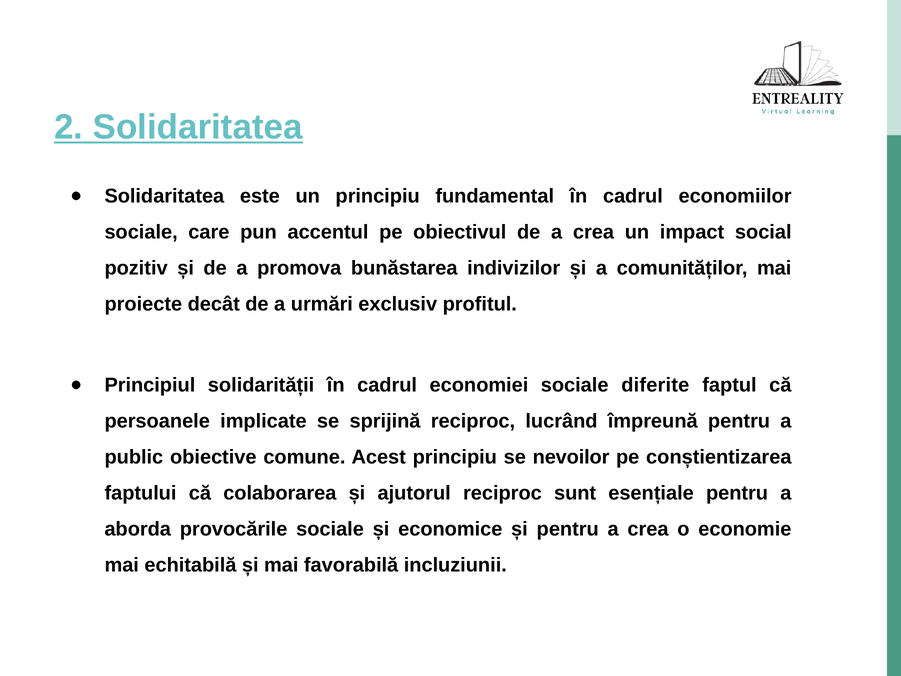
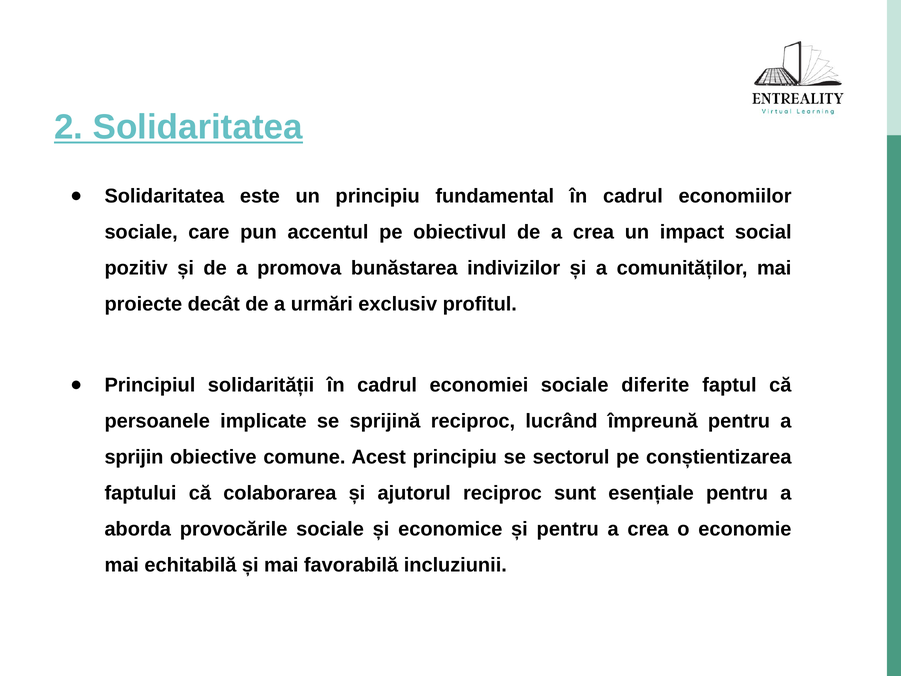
public: public -> sprijin
nevoilor: nevoilor -> sectorul
